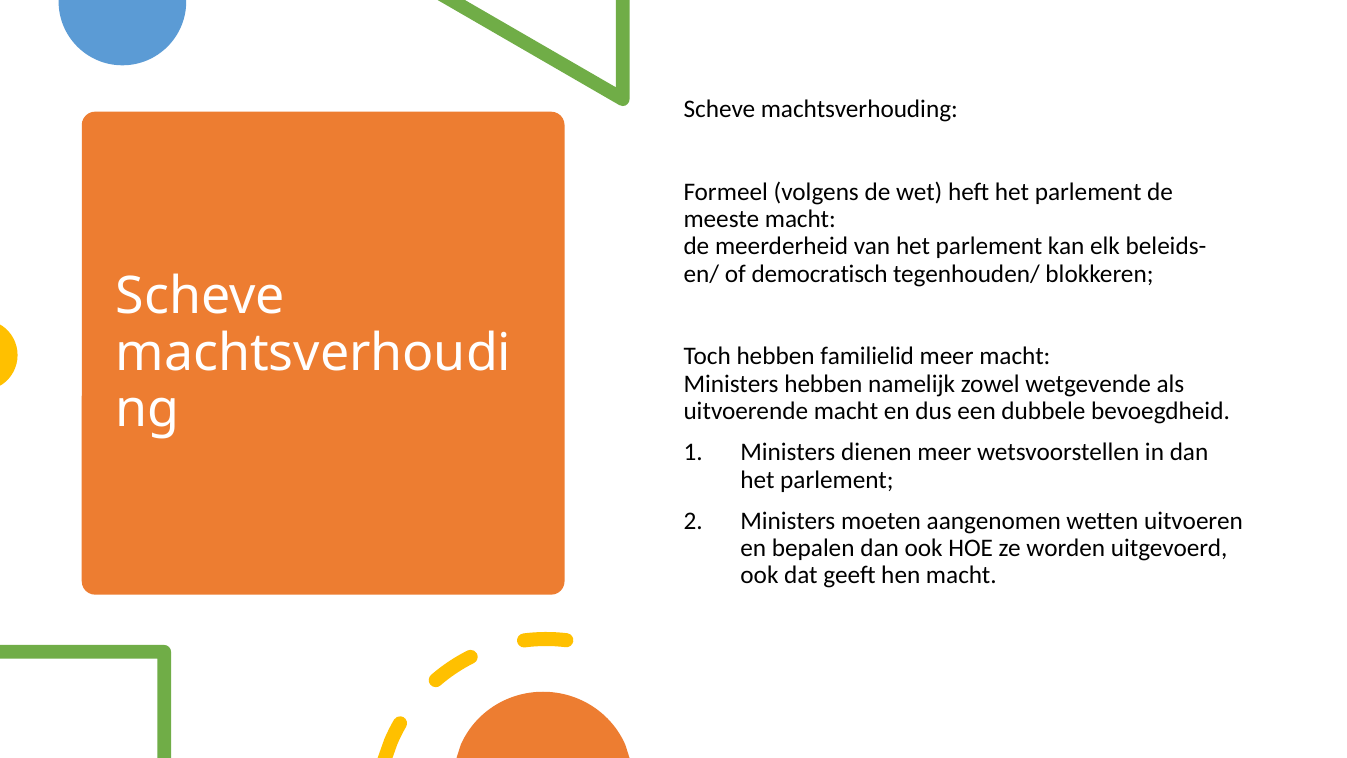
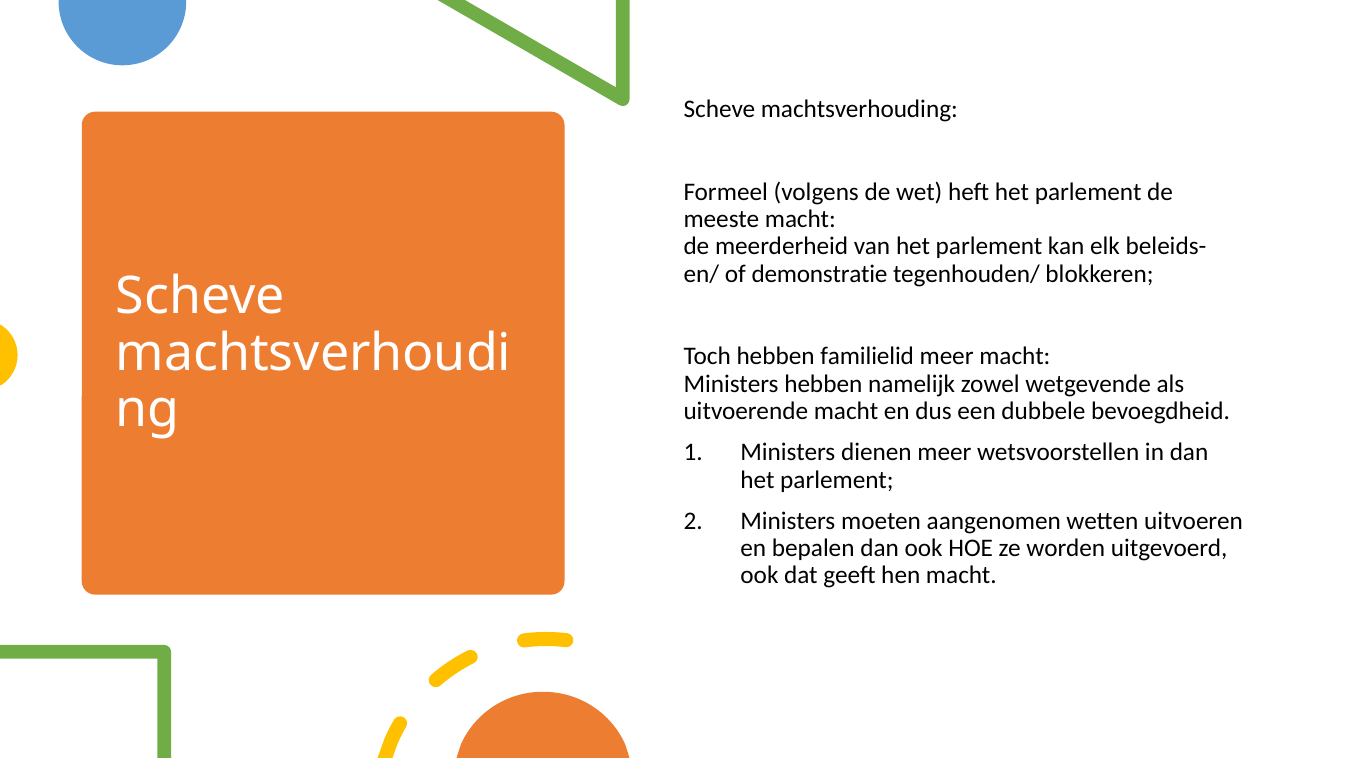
democratisch: democratisch -> demonstratie
